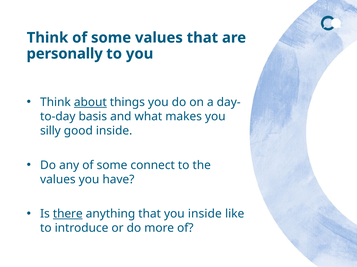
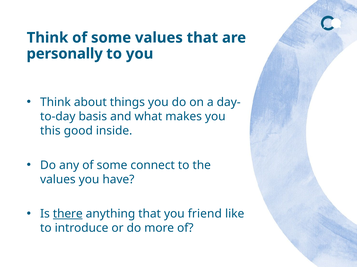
about underline: present -> none
silly: silly -> this
you inside: inside -> friend
